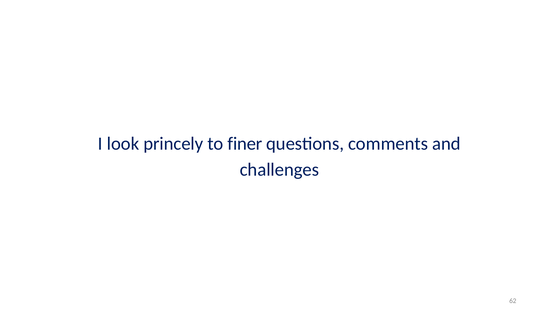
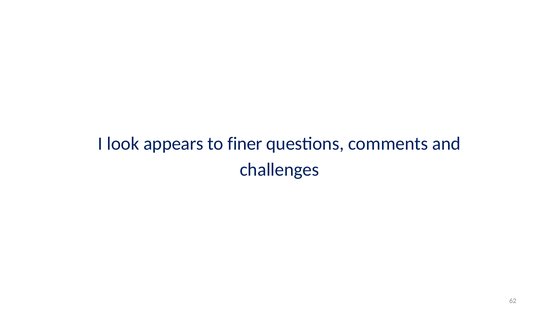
princely: princely -> appears
